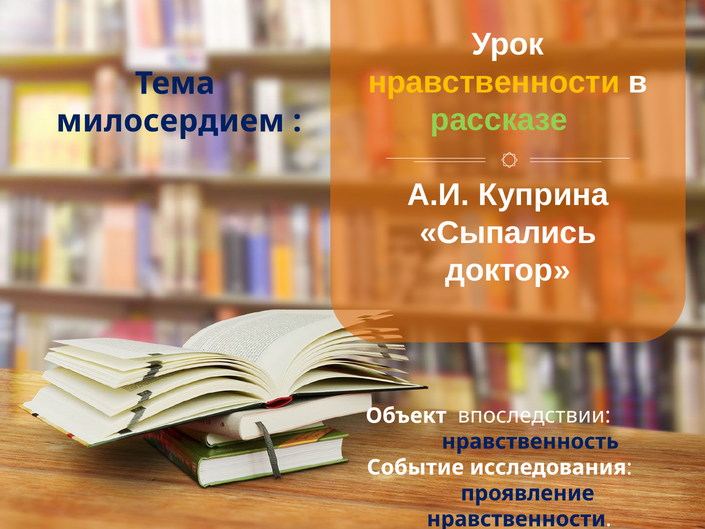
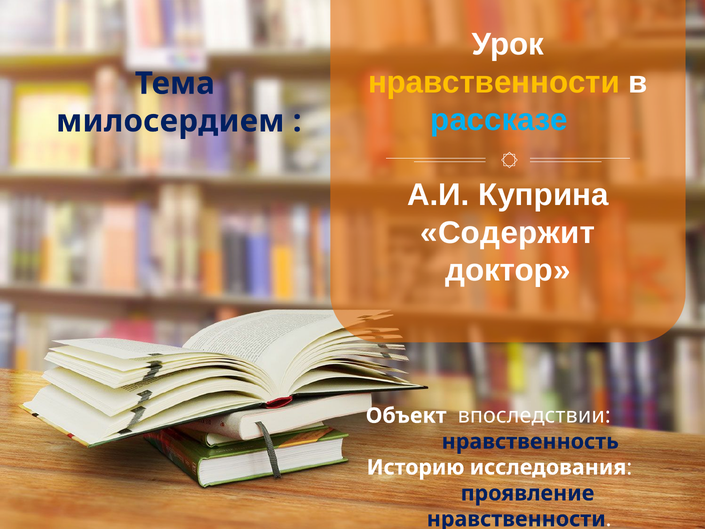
рассказе colour: light green -> light blue
Сыпались: Сыпались -> Содержит
Событие: Событие -> Историю
